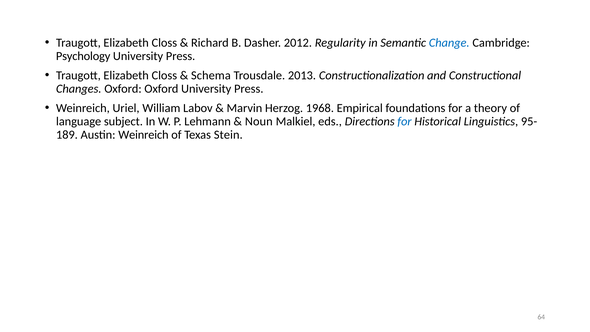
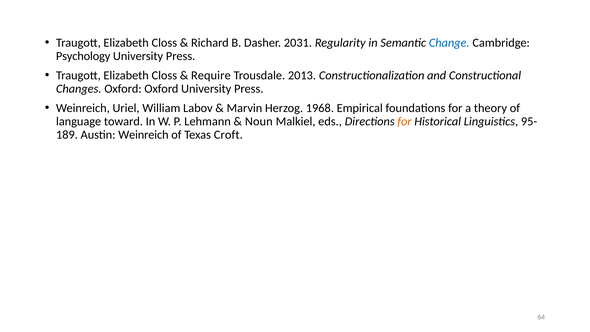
2012: 2012 -> 2031
Schema: Schema -> Require
subject: subject -> toward
for at (405, 121) colour: blue -> orange
Stein: Stein -> Croft
